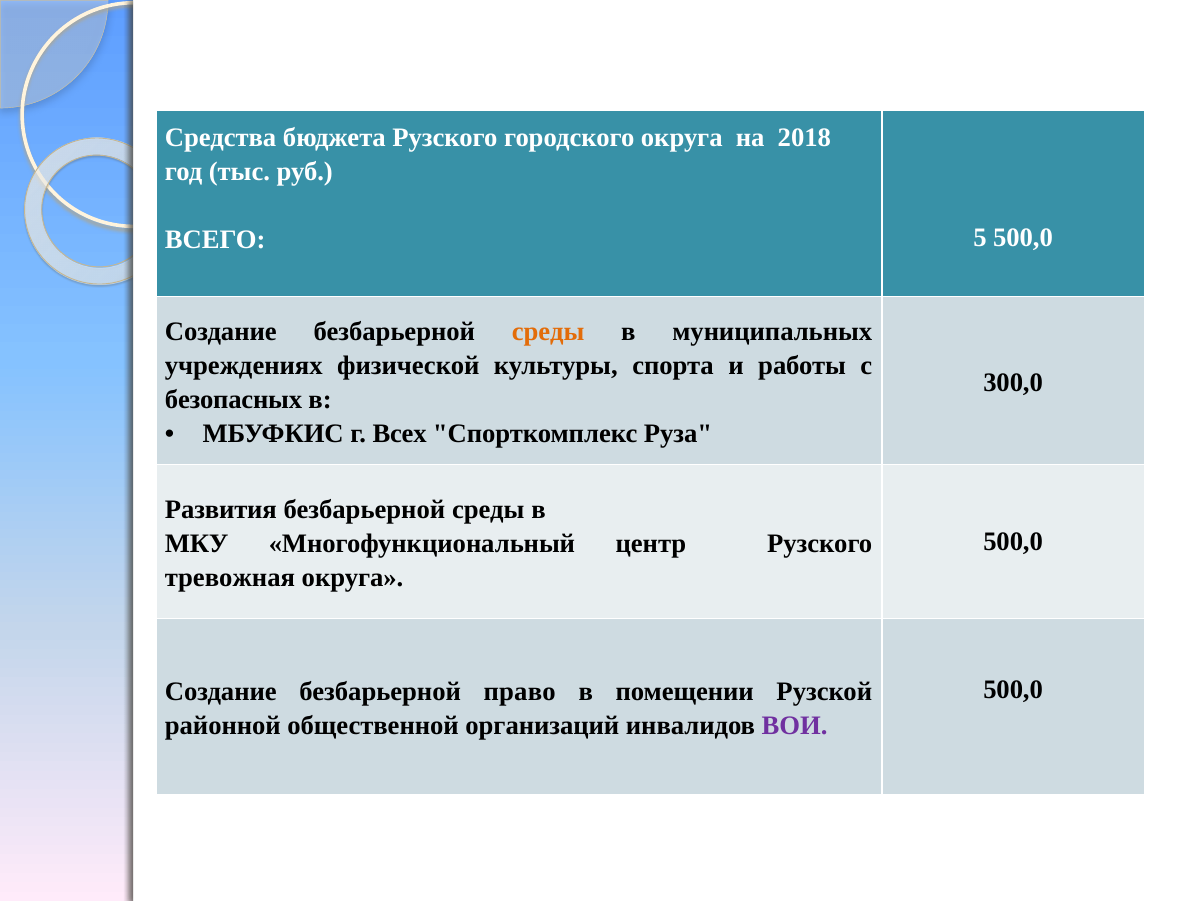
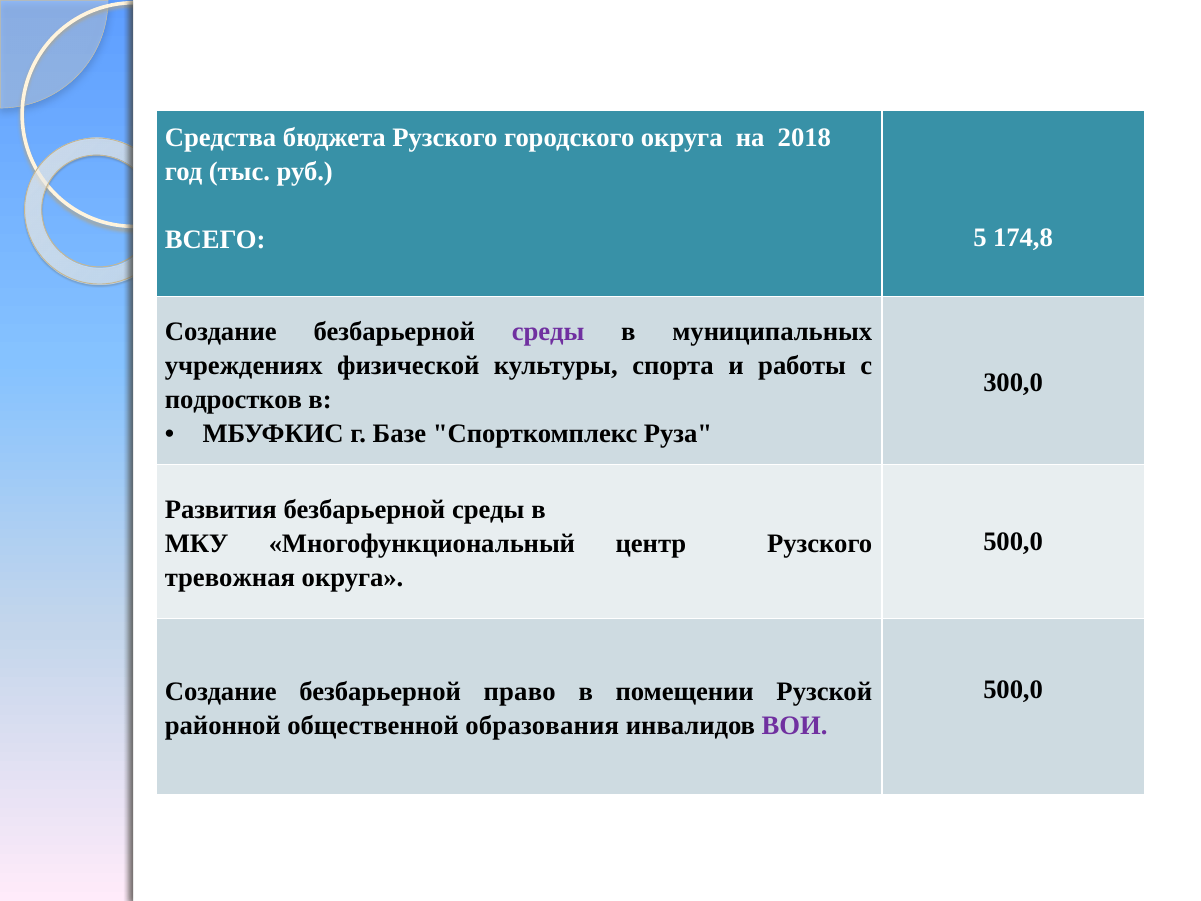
5 500,0: 500,0 -> 174,8
среды at (548, 332) colour: orange -> purple
безопасных: безопасных -> подростков
Всех: Всех -> Базе
организаций: организаций -> образования
